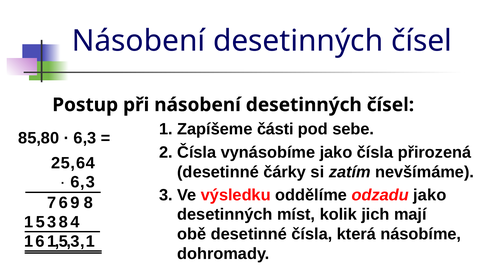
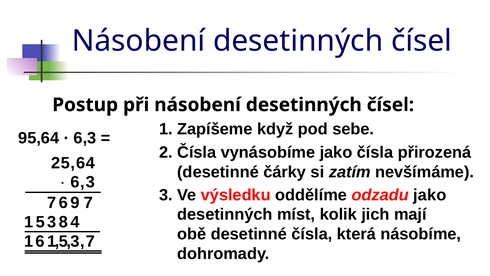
části: části -> když
85,80: 85,80 -> 95,64
8 at (88, 202): 8 -> 7
1 at (90, 241): 1 -> 7
